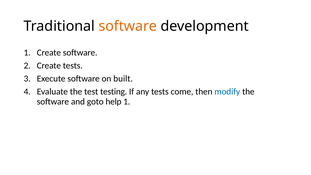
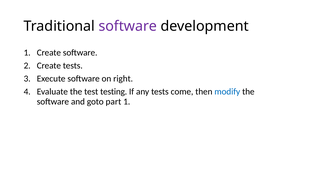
software at (128, 26) colour: orange -> purple
built: built -> right
help: help -> part
